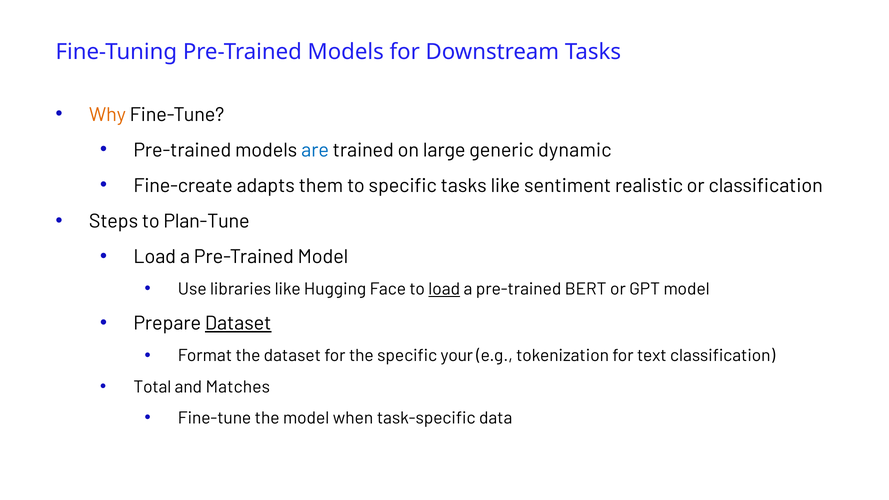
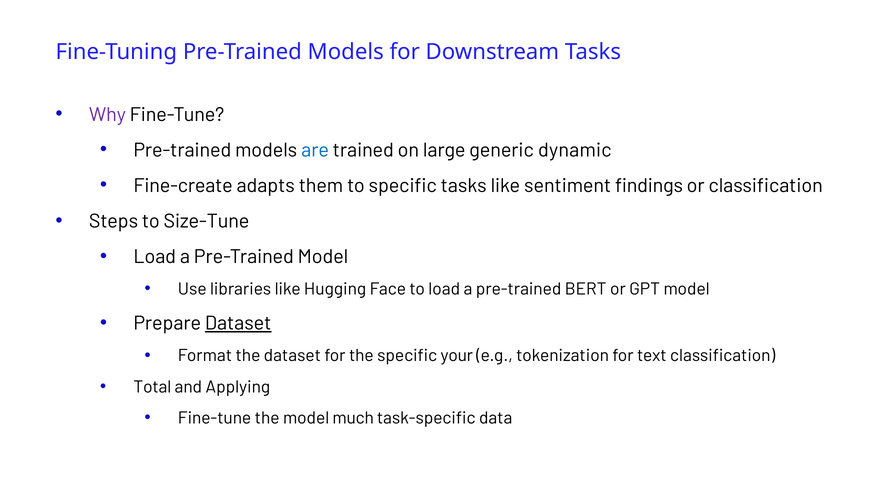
Why colour: orange -> purple
realistic: realistic -> findings
Plan-Tune: Plan-Tune -> Size-Tune
load at (444, 289) underline: present -> none
Matches: Matches -> Applying
when: when -> much
